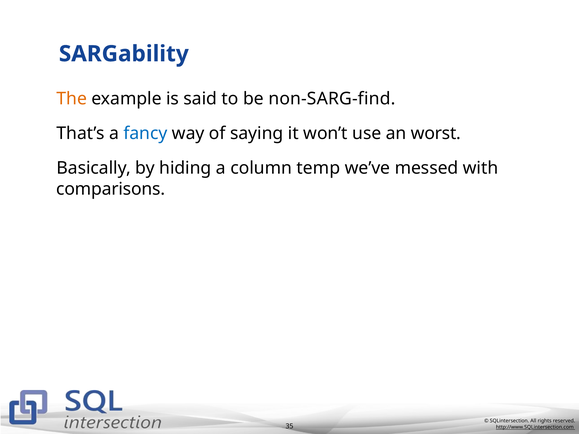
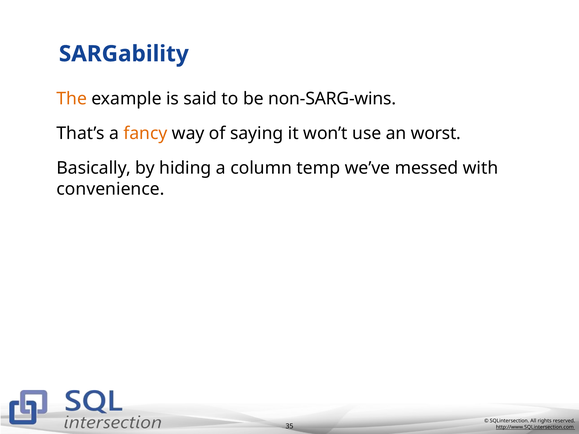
non-SARG-find: non-SARG-find -> non-SARG-wins
fancy colour: blue -> orange
comparisons: comparisons -> convenience
